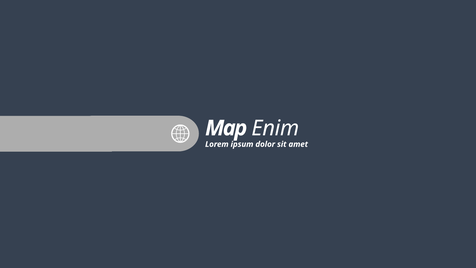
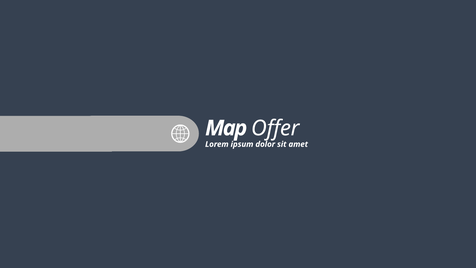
Enim: Enim -> Offer
